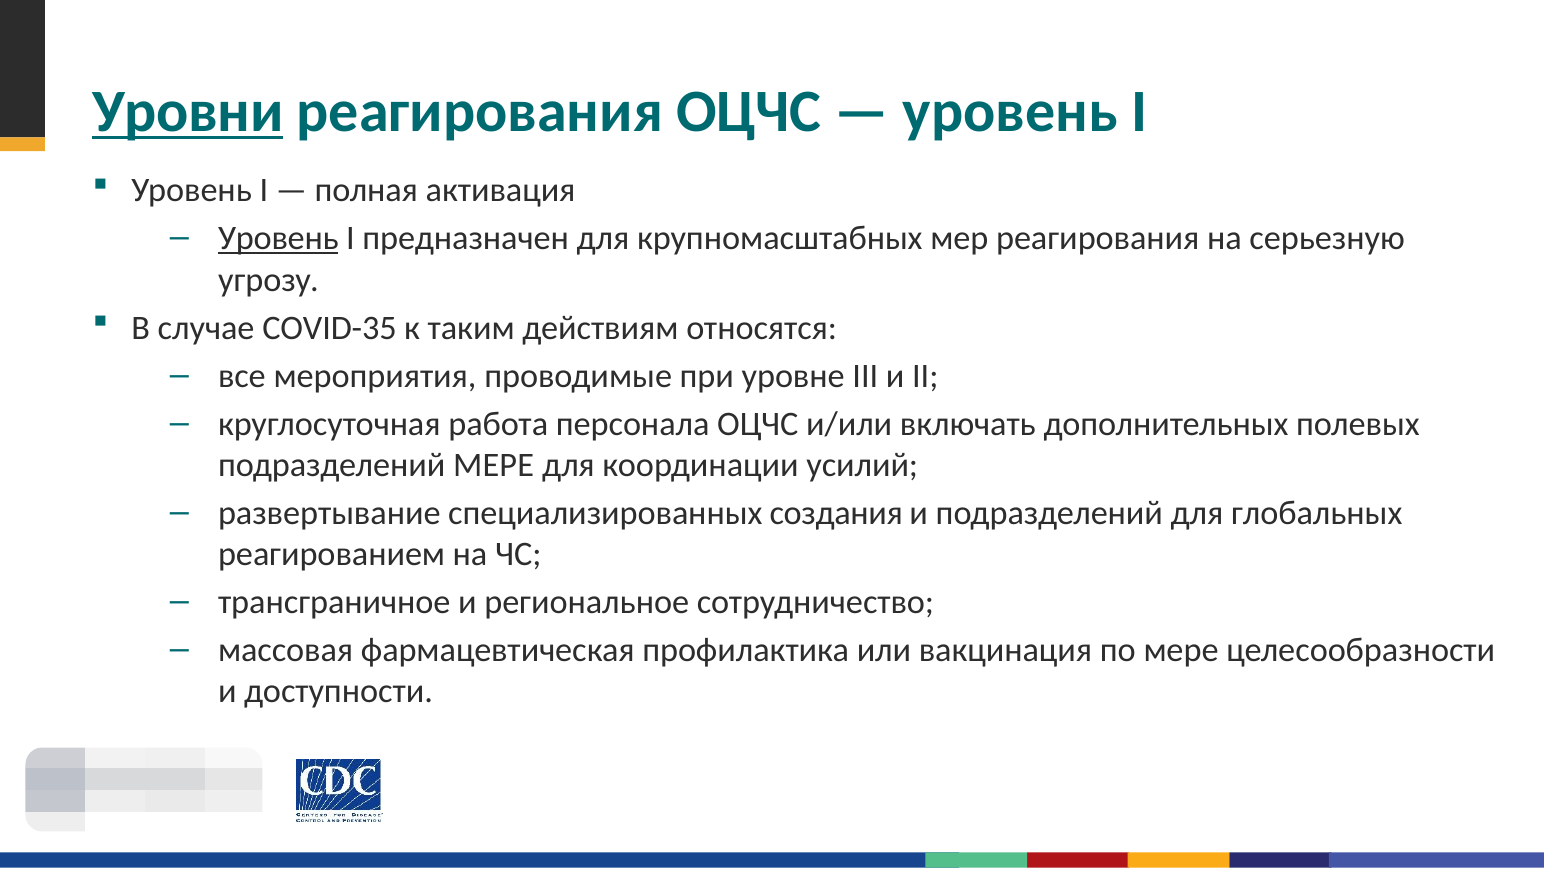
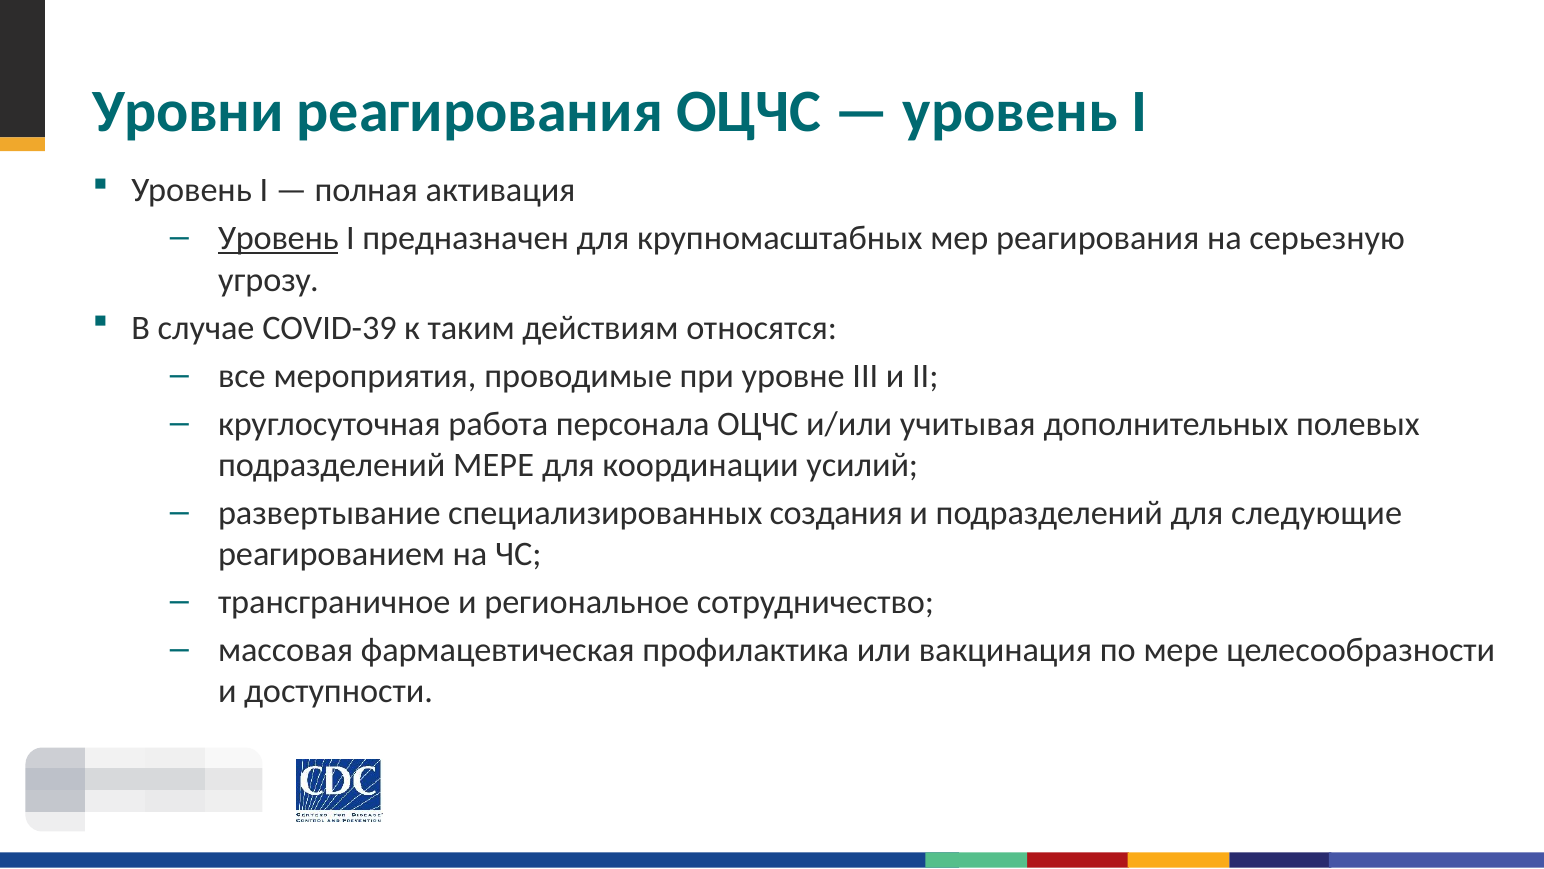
Уровни underline: present -> none
COVID-35: COVID-35 -> COVID-39
включать: включать -> учитывая
глобальных: глобальных -> следующие
